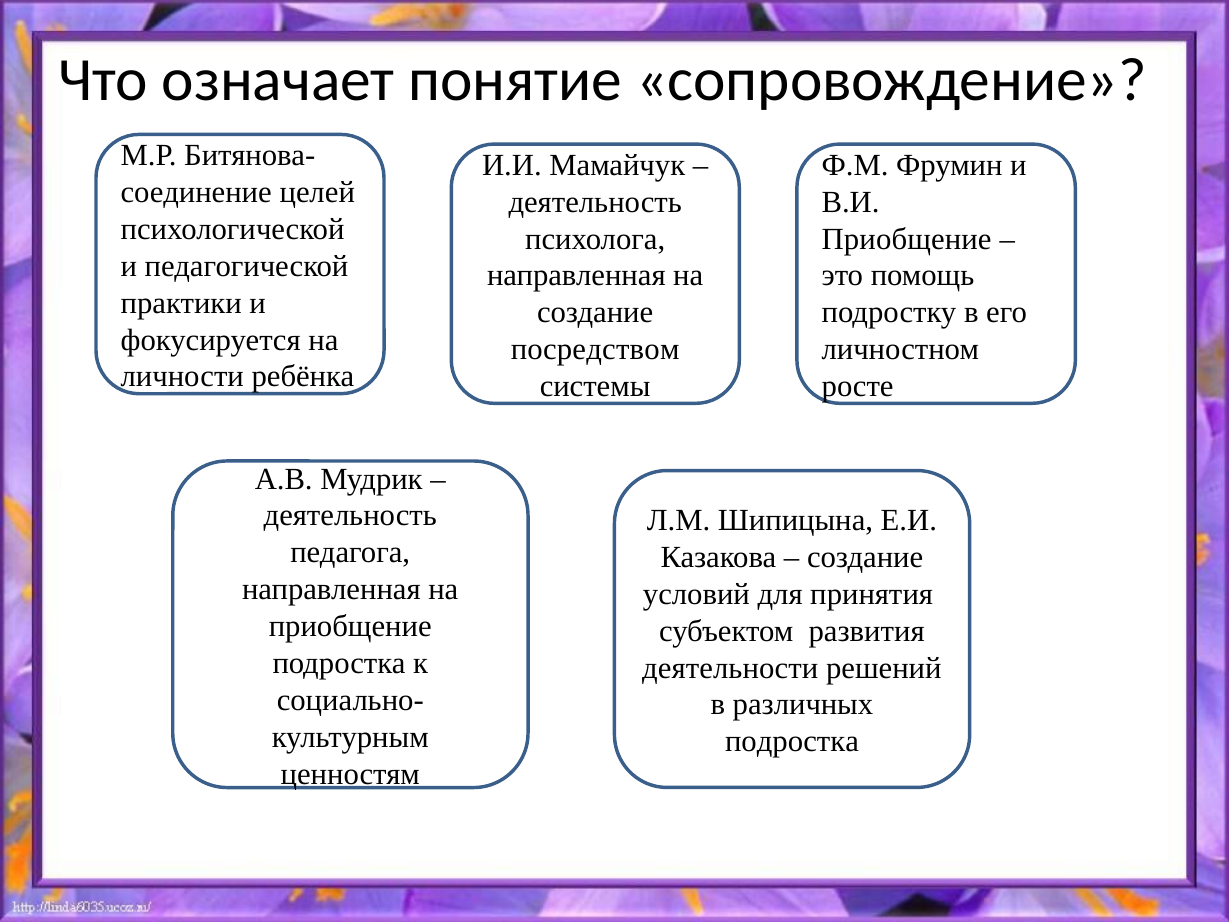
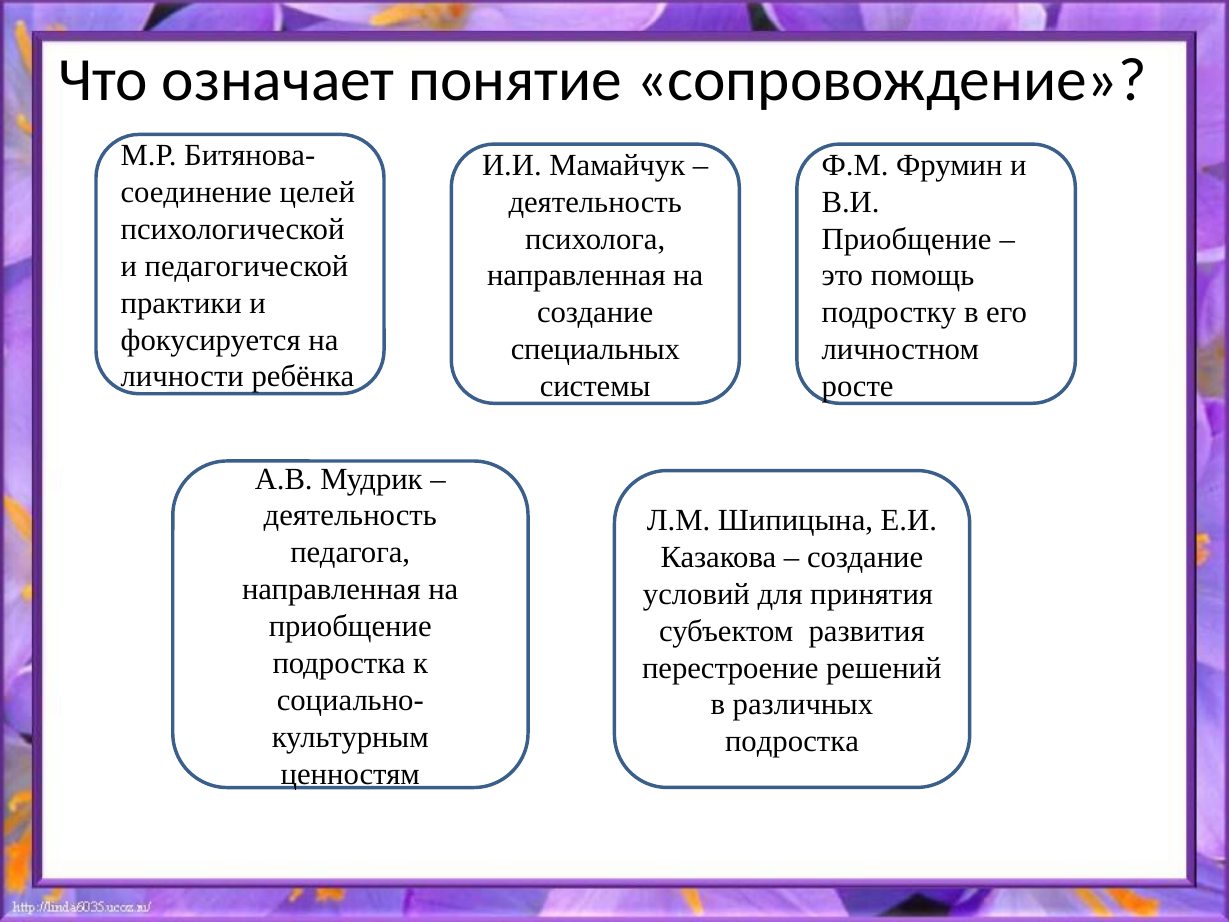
посредством: посредством -> специальных
деятельности: деятельности -> перестроение
